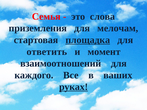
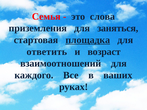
мелочам: мелочам -> заняться
момент: момент -> возраст
руках underline: present -> none
